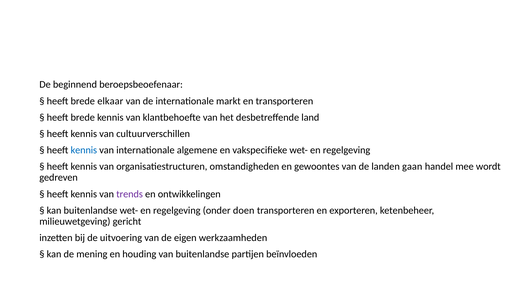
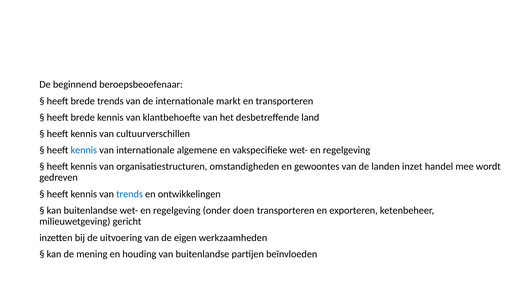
brede elkaar: elkaar -> trends
gaan: gaan -> inzet
trends at (130, 194) colour: purple -> blue
